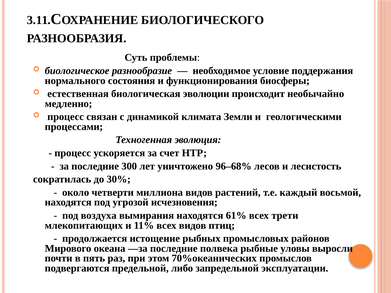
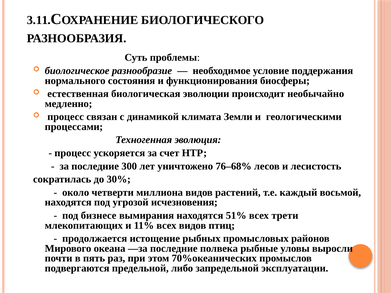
96–68%: 96–68% -> 76–68%
воздуха: воздуха -> бизнесе
61%: 61% -> 51%
